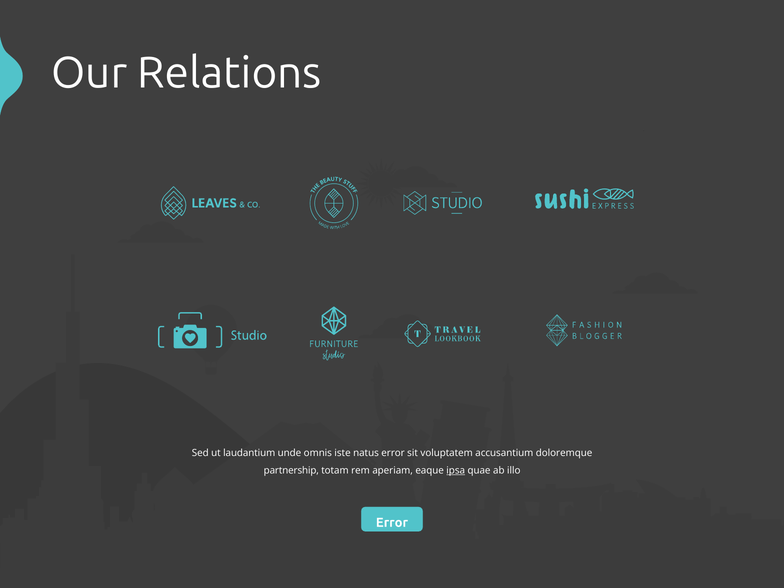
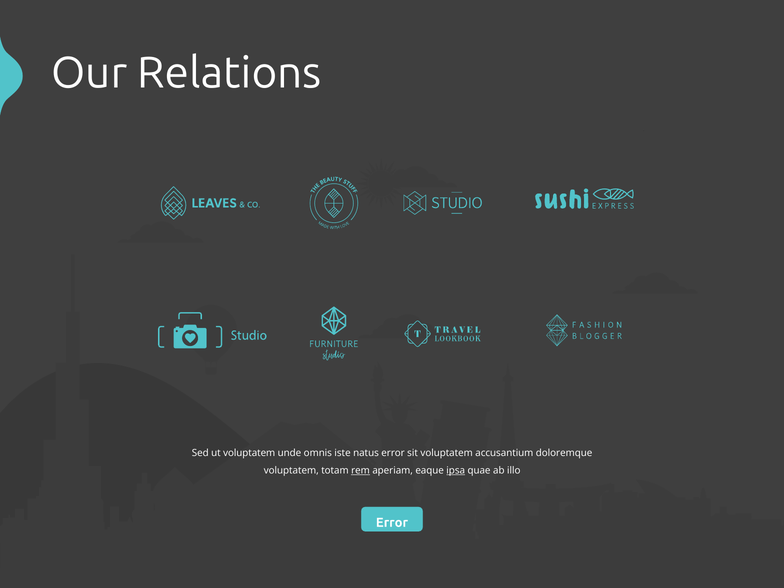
ut laudantium: laudantium -> voluptatem
partnership at (291, 470): partnership -> voluptatem
rem underline: none -> present
